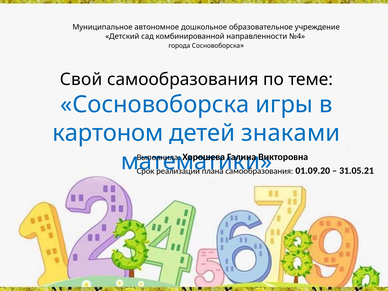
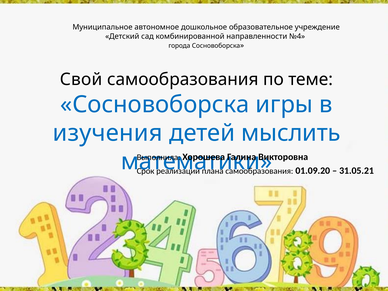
картоном: картоном -> изучения
знаками: знаками -> мыслить
